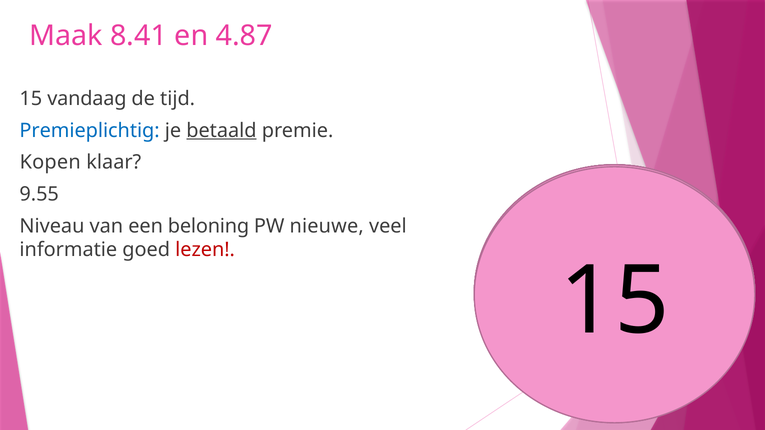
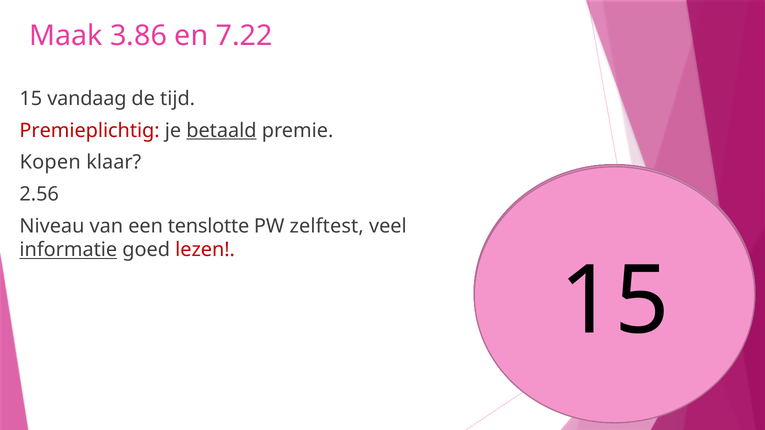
8.41: 8.41 -> 3.86
4.87: 4.87 -> 7.22
Premieplichtig colour: blue -> red
9.55: 9.55 -> 2.56
beloning: beloning -> tenslotte
nieuwe: nieuwe -> zelftest
informatie underline: none -> present
